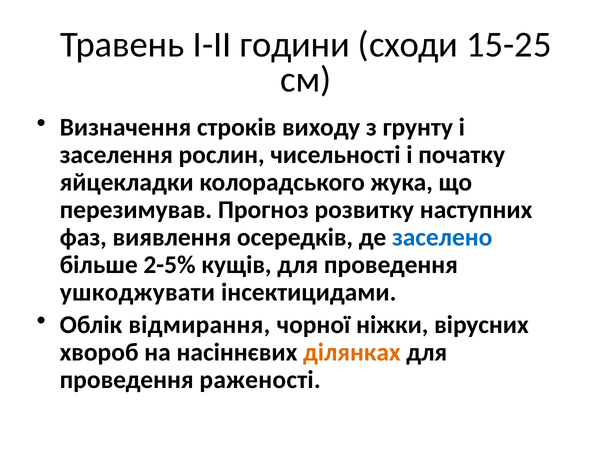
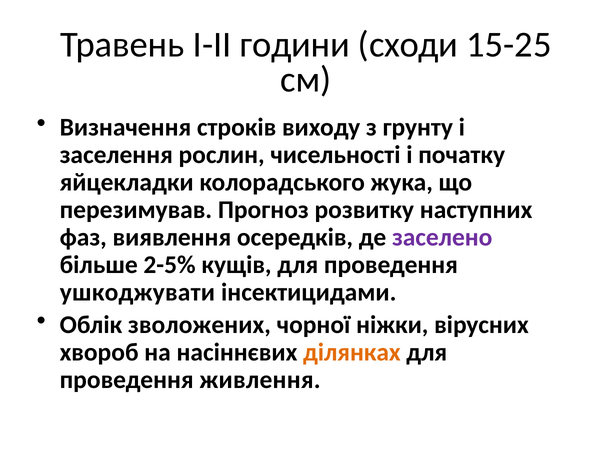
заселено colour: blue -> purple
відмирання: відмирання -> зволожених
раженості: раженості -> живлення
